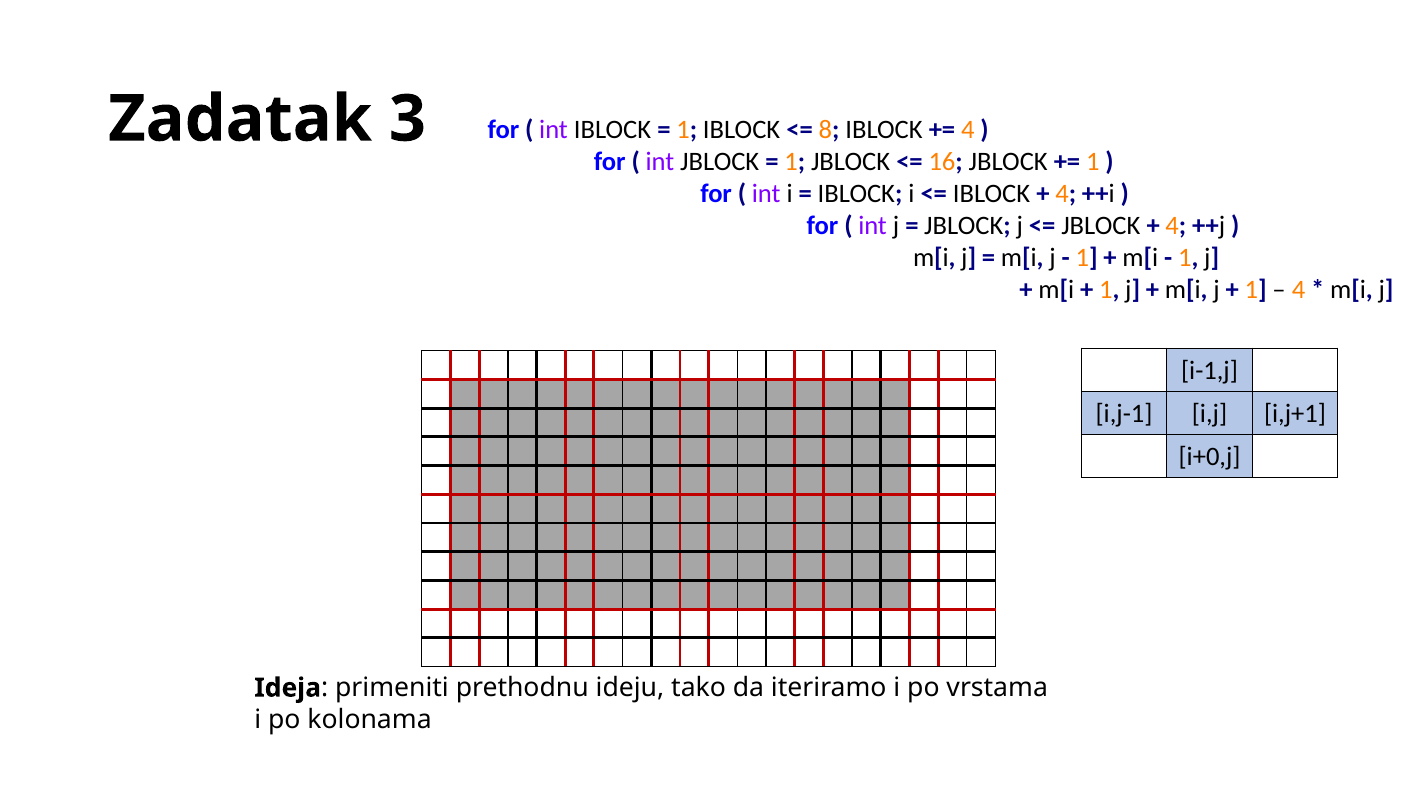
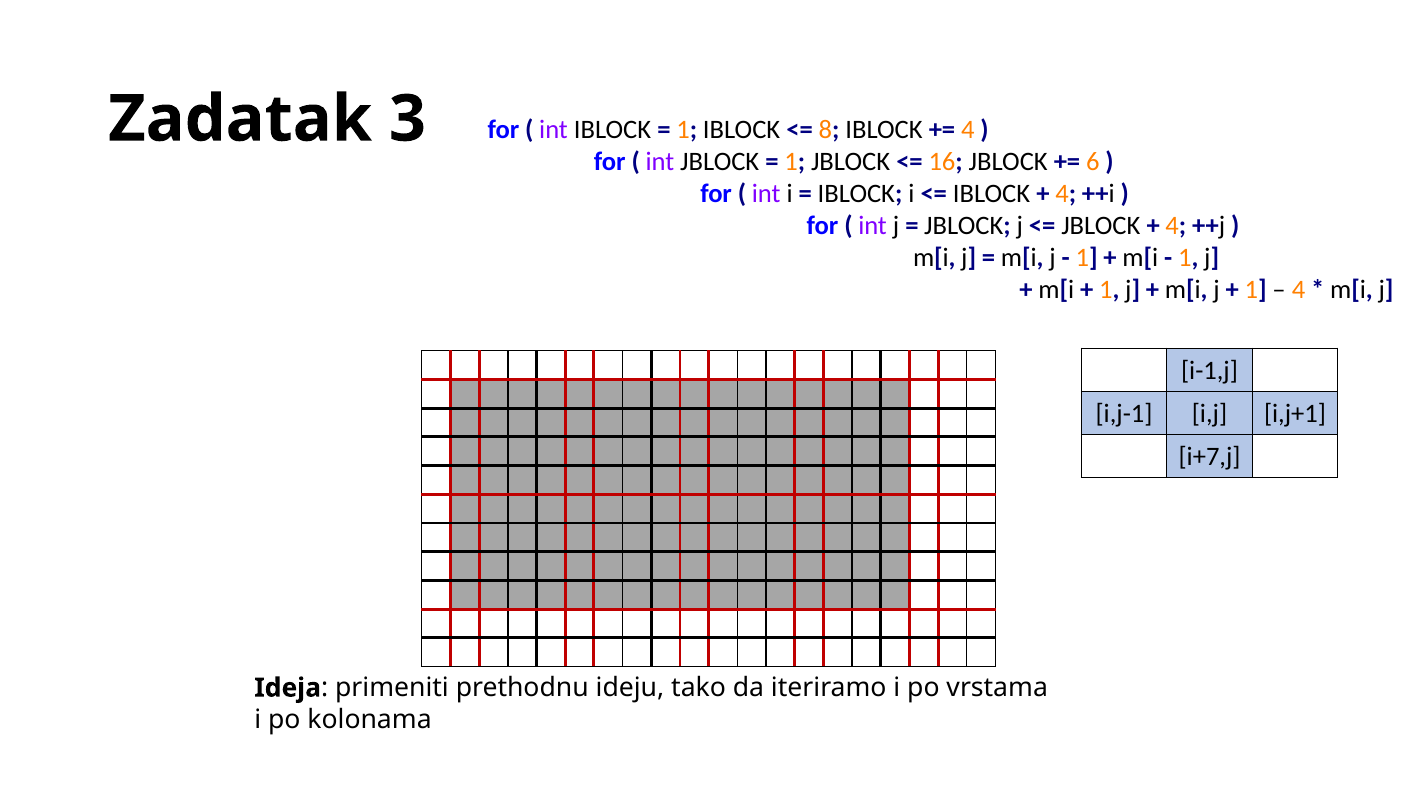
1 at (1093, 162): 1 -> 6
i+0,j: i+0,j -> i+7,j
